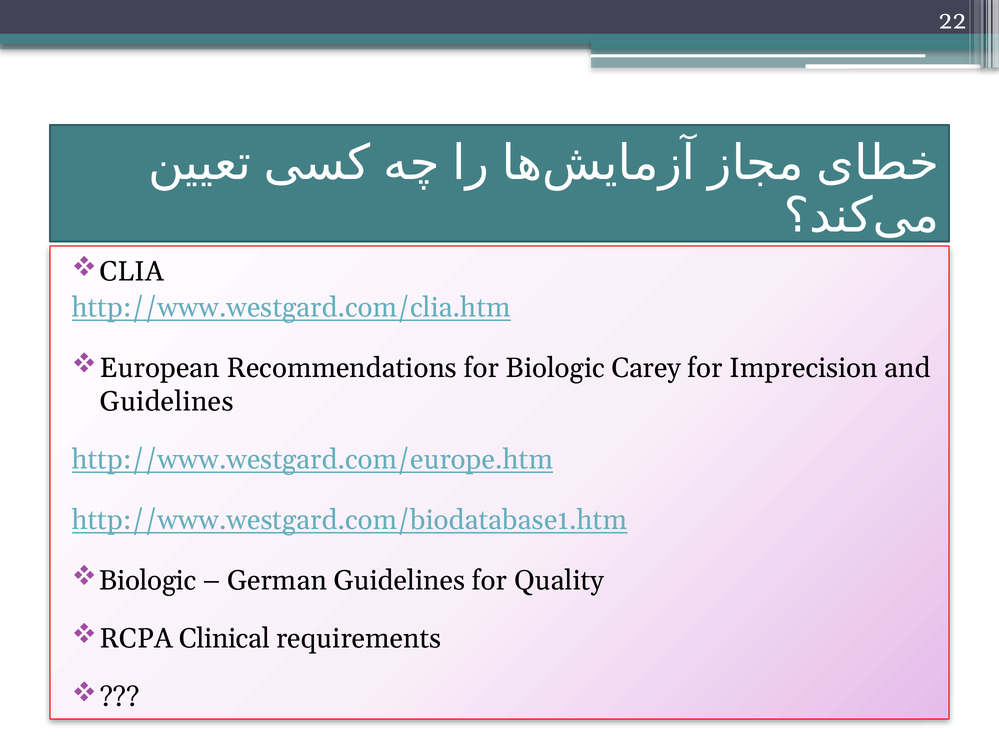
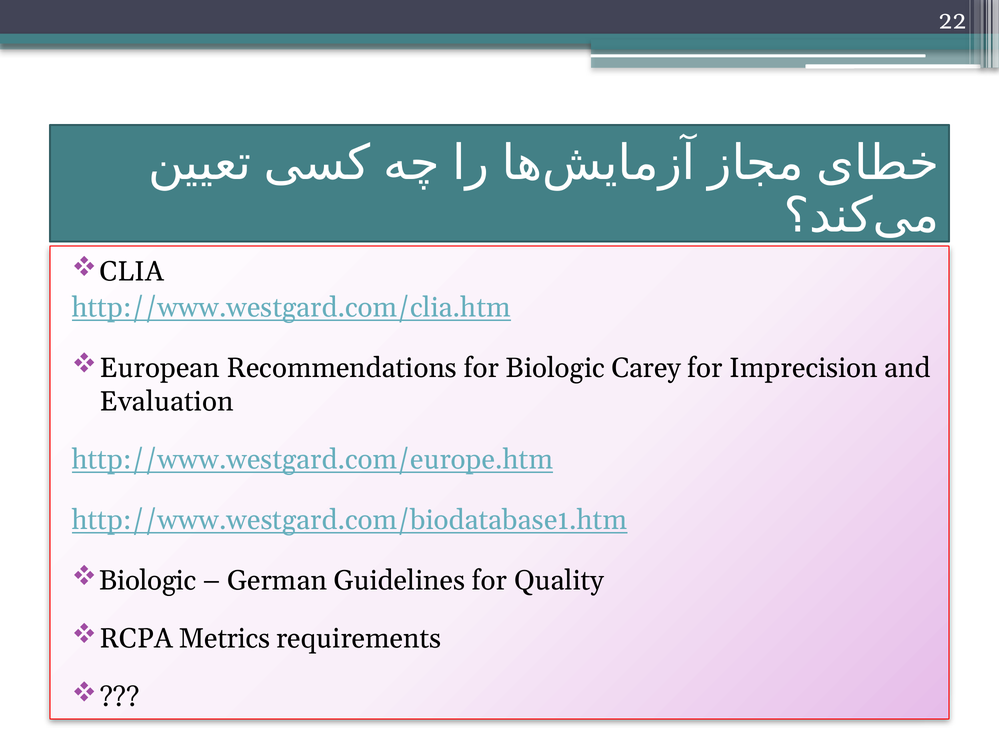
Guidelines at (167, 401): Guidelines -> Evaluation
Clinical: Clinical -> Metrics
